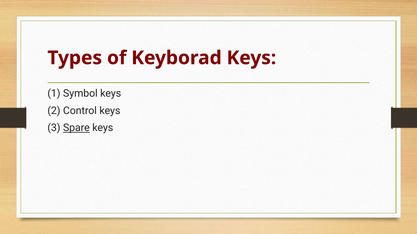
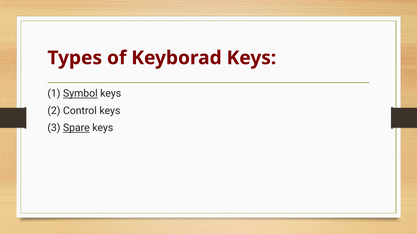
Symbol underline: none -> present
